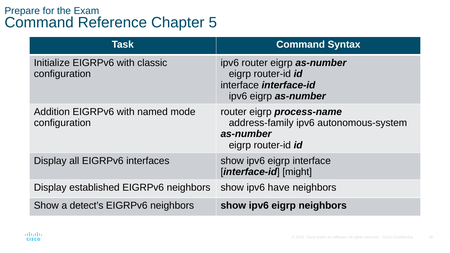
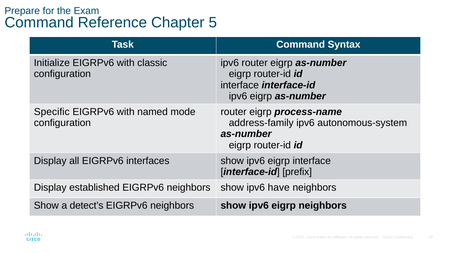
Addition: Addition -> Specific
might: might -> prefix
